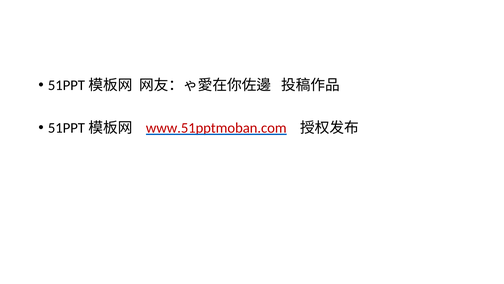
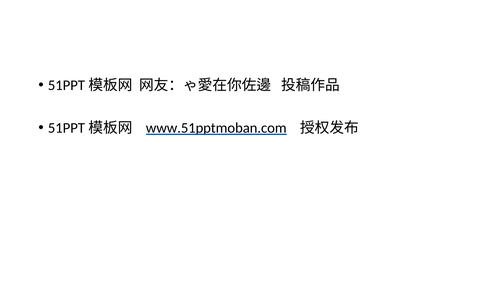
www.51pptmoban.com colour: red -> black
